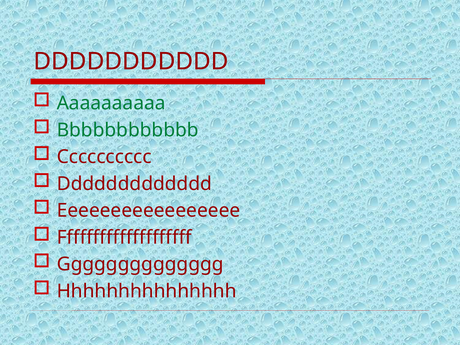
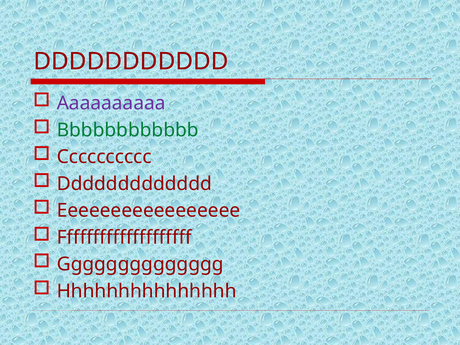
Aaaaaaaaaa colour: green -> purple
